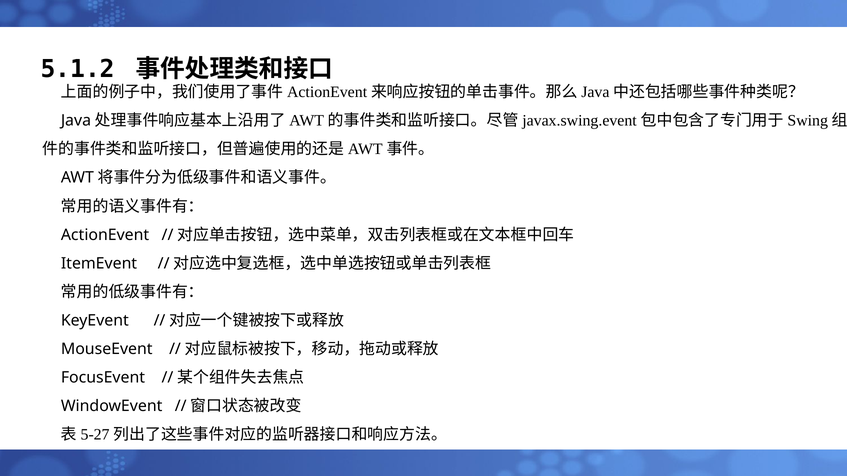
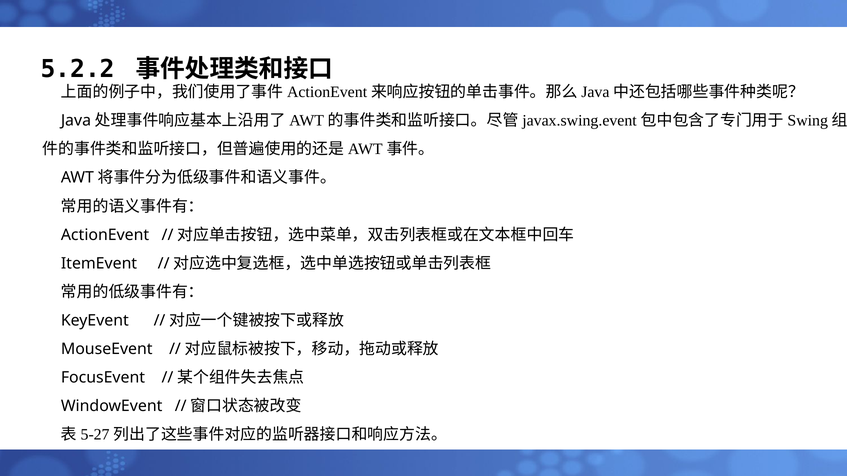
5.1.2: 5.1.2 -> 5.2.2
